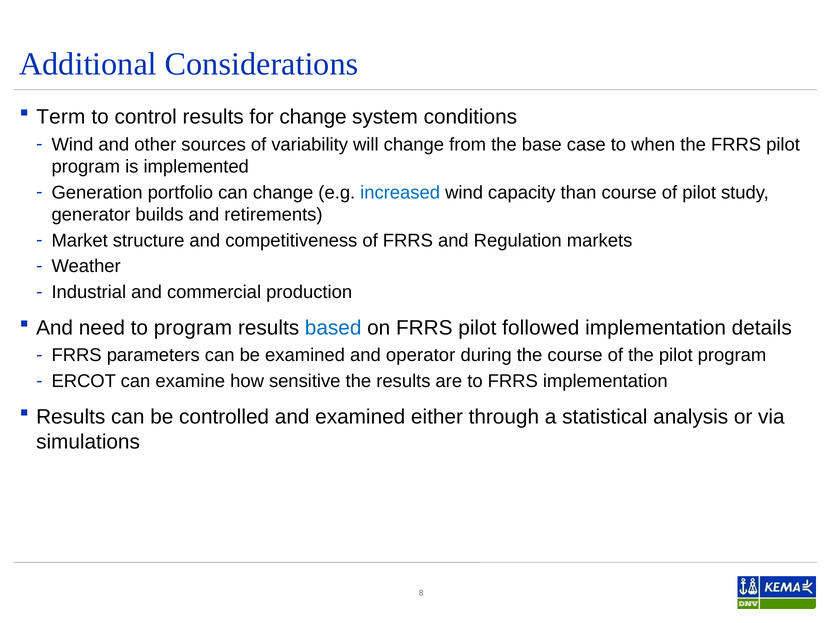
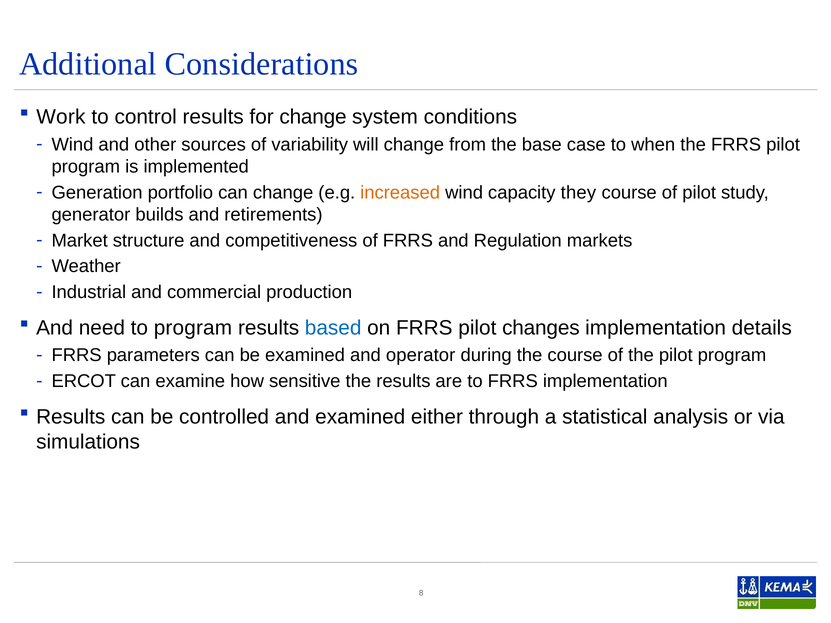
Term: Term -> Work
increased colour: blue -> orange
than: than -> they
followed: followed -> changes
